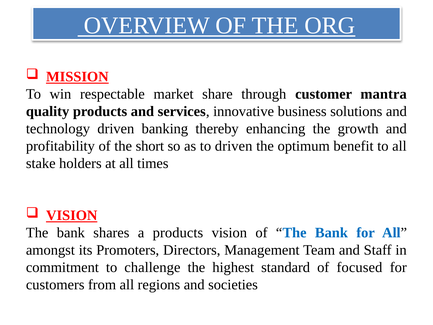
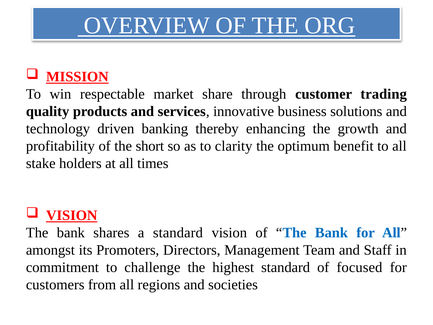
mantra: mantra -> trading
to driven: driven -> clarity
a products: products -> standard
